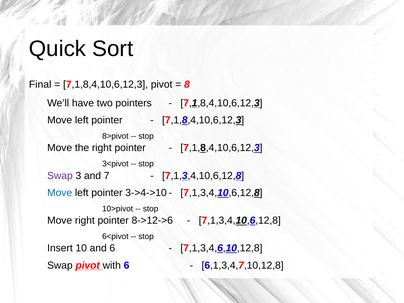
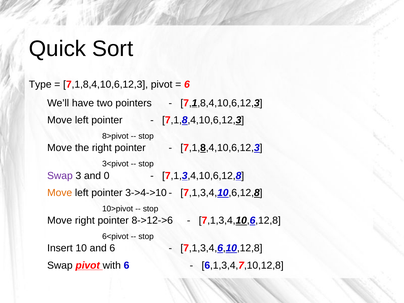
Final: Final -> Type
8 at (187, 84): 8 -> 6
7: 7 -> 0
Move at (60, 193) colour: blue -> orange
